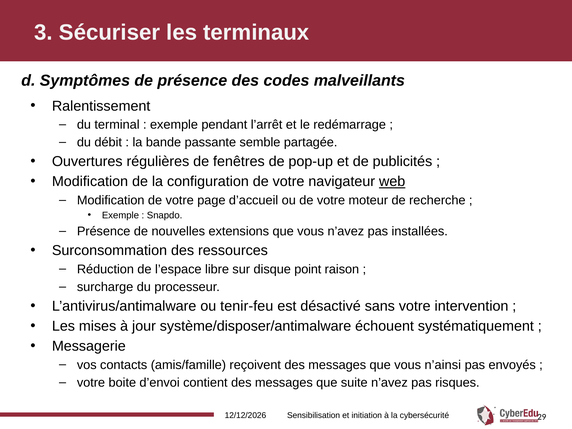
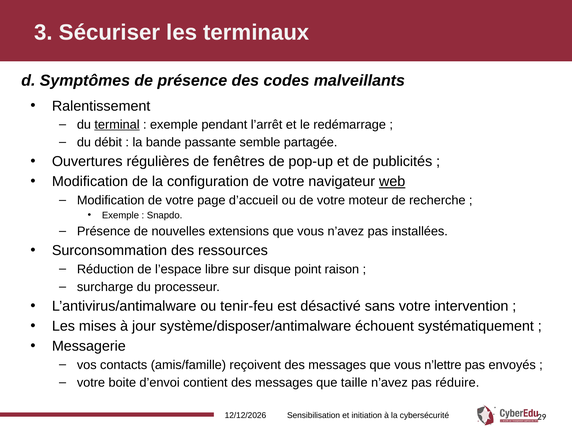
terminal underline: none -> present
n’ainsi: n’ainsi -> n’lettre
suite: suite -> taille
risques: risques -> réduire
